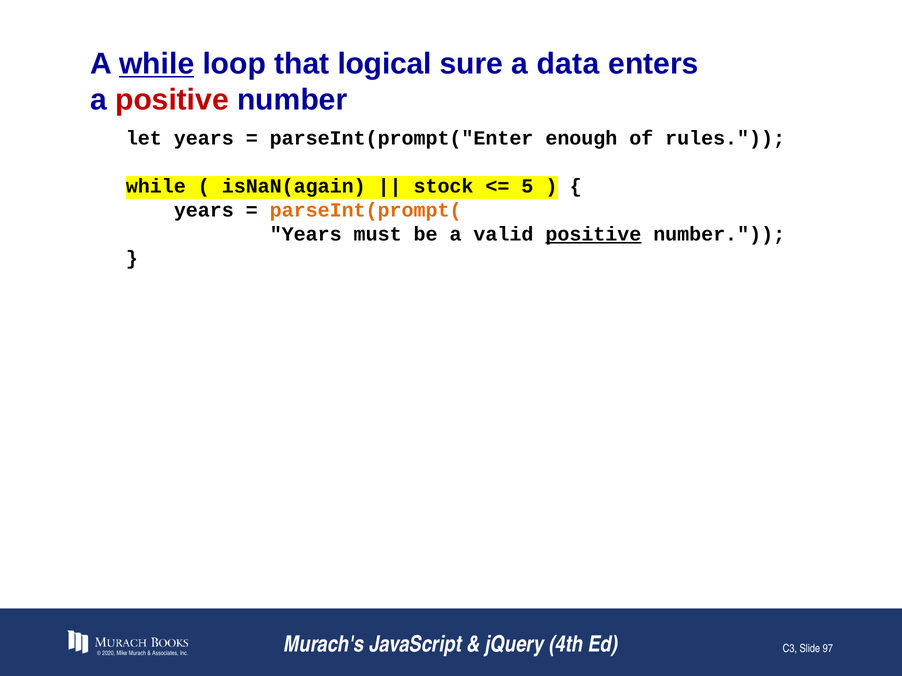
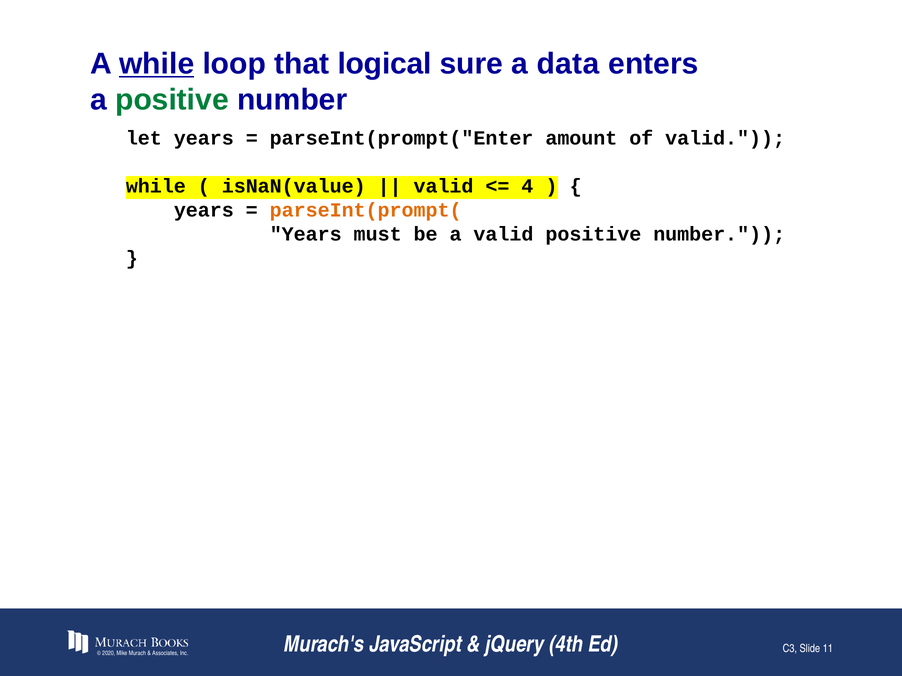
positive at (172, 100) colour: red -> green
enough: enough -> amount
of rules: rules -> valid
isNaN(again: isNaN(again -> isNaN(value
stock at (444, 186): stock -> valid
5: 5 -> 4
positive at (593, 234) underline: present -> none
97: 97 -> 11
